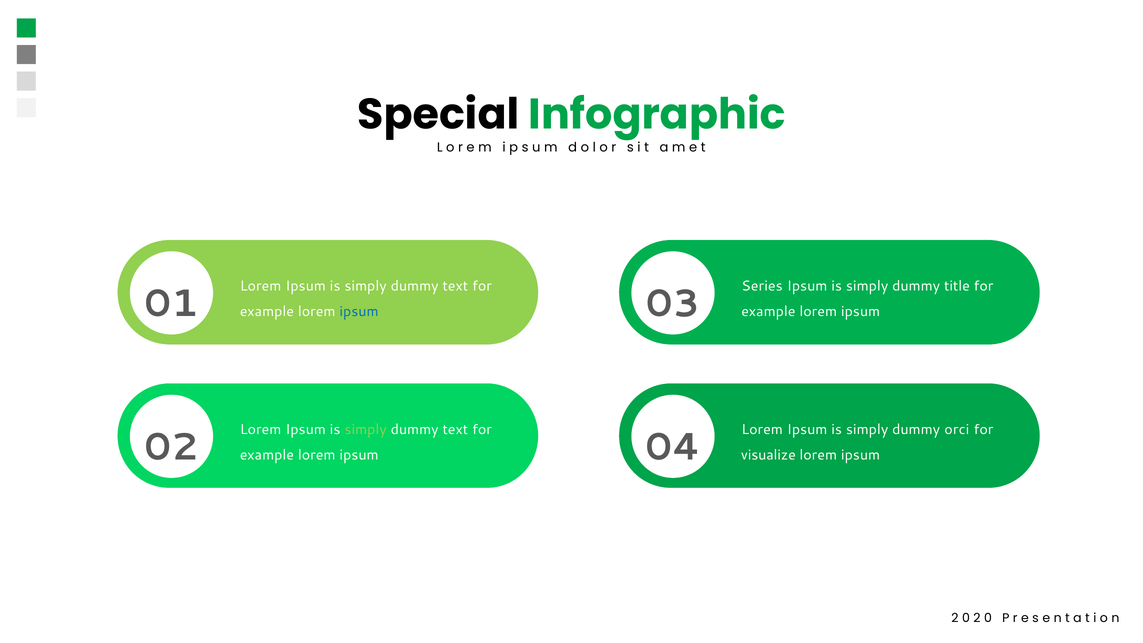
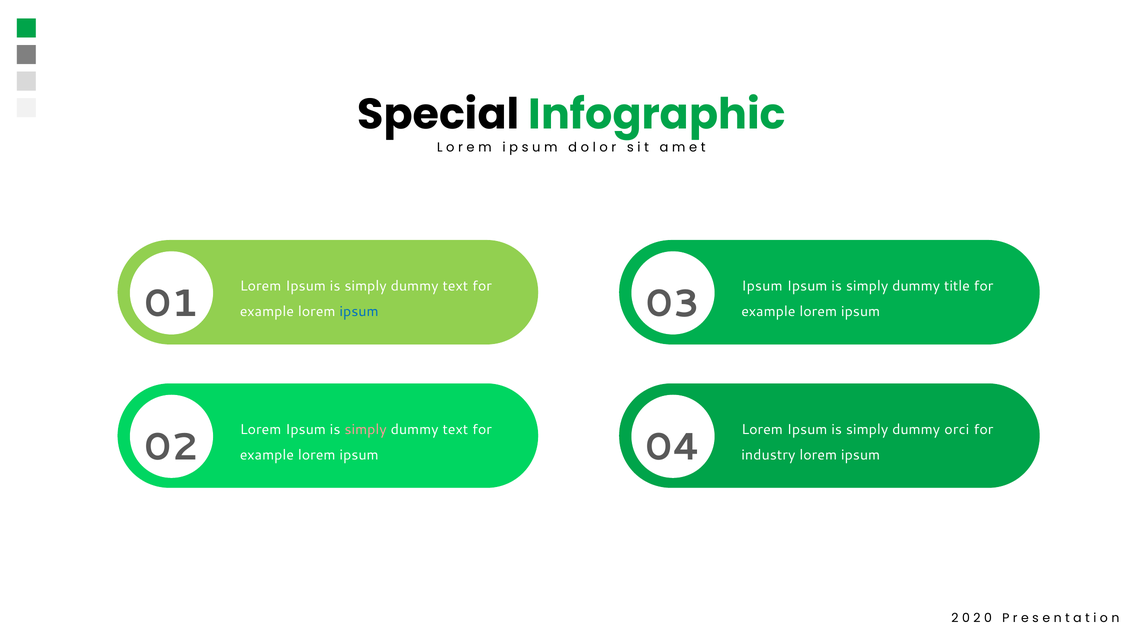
Series at (762, 286): Series -> Ipsum
simply at (366, 429) colour: light green -> pink
visualize: visualize -> industry
